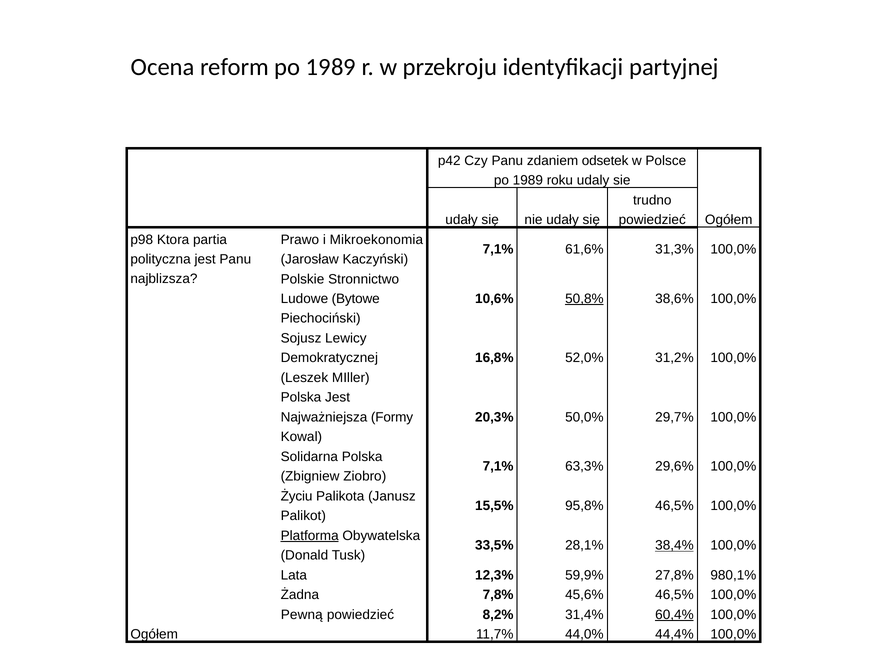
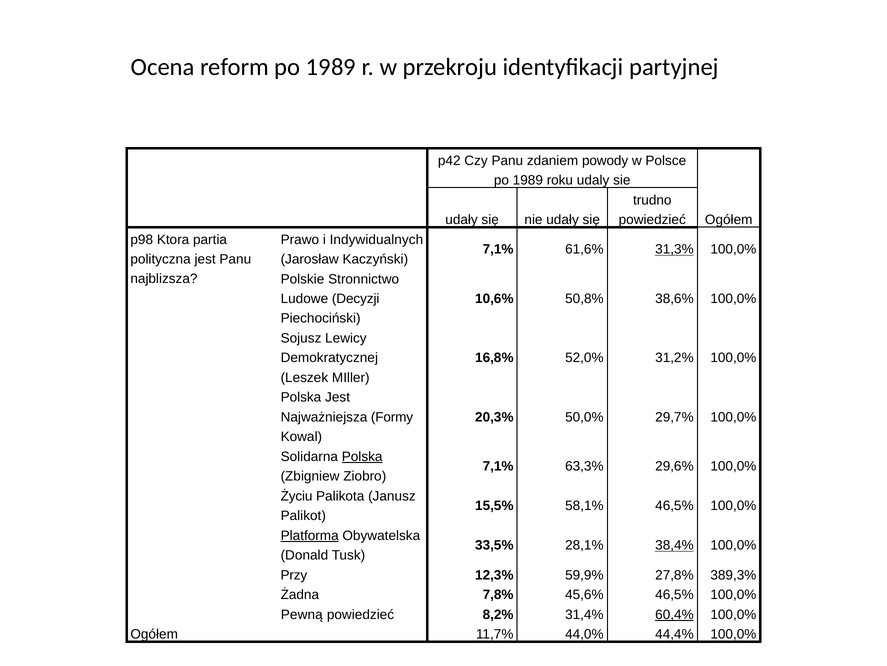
odsetek: odsetek -> powody
Mikroekonomia: Mikroekonomia -> Indywidualnych
31,3% underline: none -> present
Bytowe: Bytowe -> Decyzji
50,8% underline: present -> none
Polska at (362, 456) underline: none -> present
95,8%: 95,8% -> 58,1%
Lata: Lata -> Przy
980,1%: 980,1% -> 389,3%
